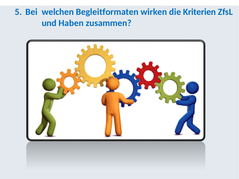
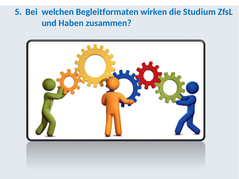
Kriterien: Kriterien -> Studium
